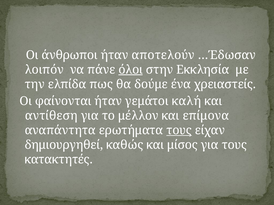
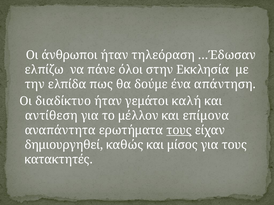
αποτελούν: αποτελούν -> τηλεόραση
λοιπόν: λοιπόν -> ελπίζω
όλοι underline: present -> none
χρειαστείς: χρειαστείς -> απάντηση
φαίνονται: φαίνονται -> διαδίκτυο
